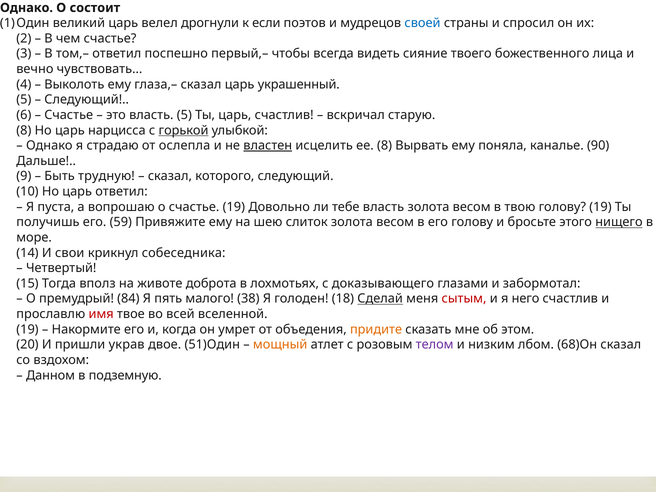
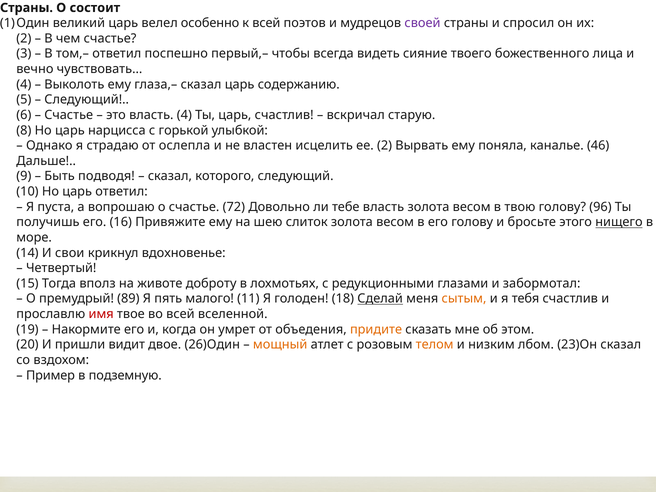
Однако at (26, 8): Однако -> Страны
дрогнули: дрогнули -> особенно
к если: если -> всей
своей colour: blue -> purple
украшенный: украшенный -> содержанию
власть 5: 5 -> 4
горькой underline: present -> none
властен underline: present -> none
ее 8: 8 -> 2
90: 90 -> 46
трудную: трудную -> подводя
счастье 19: 19 -> 72
голову 19: 19 -> 96
59: 59 -> 16
собеседника: собеседника -> вдохновенье
доброта: доброта -> доброту
доказывающего: доказывающего -> редукционными
84: 84 -> 89
38: 38 -> 11
сытым colour: red -> orange
него: него -> тебя
украв: украв -> видит
51)Один: 51)Один -> 26)Один
телом colour: purple -> orange
68)Он: 68)Он -> 23)Он
Данном: Данном -> Пример
